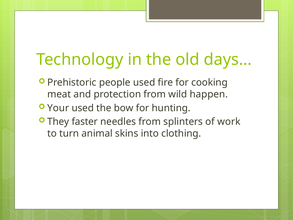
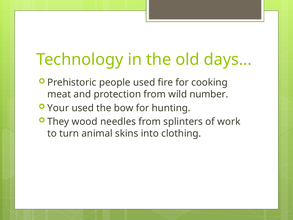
happen: happen -> number
faster: faster -> wood
